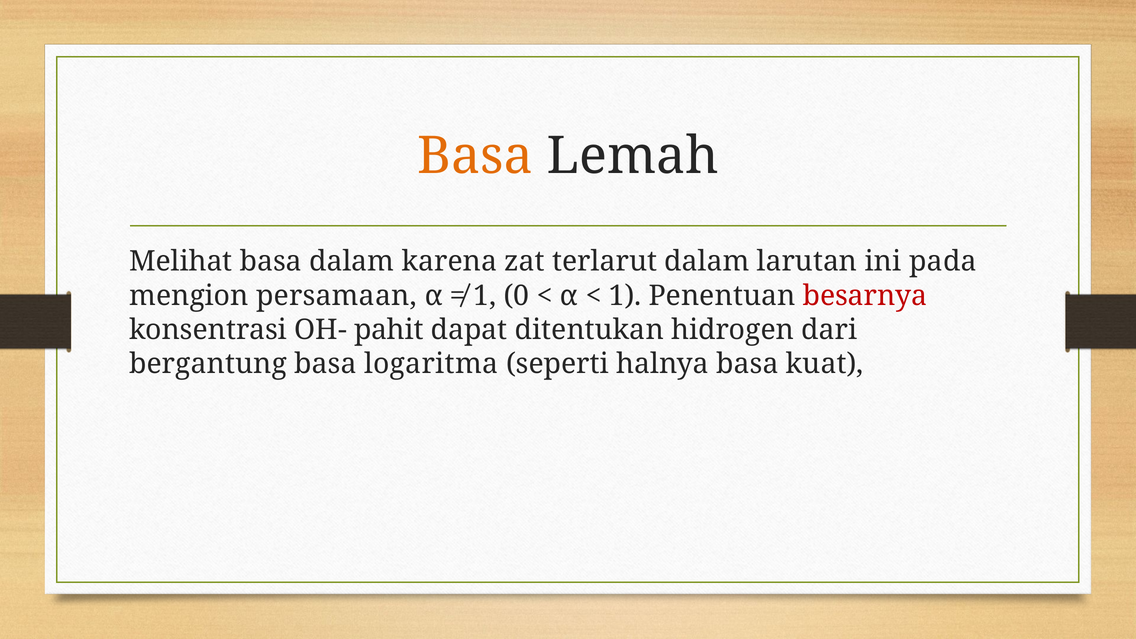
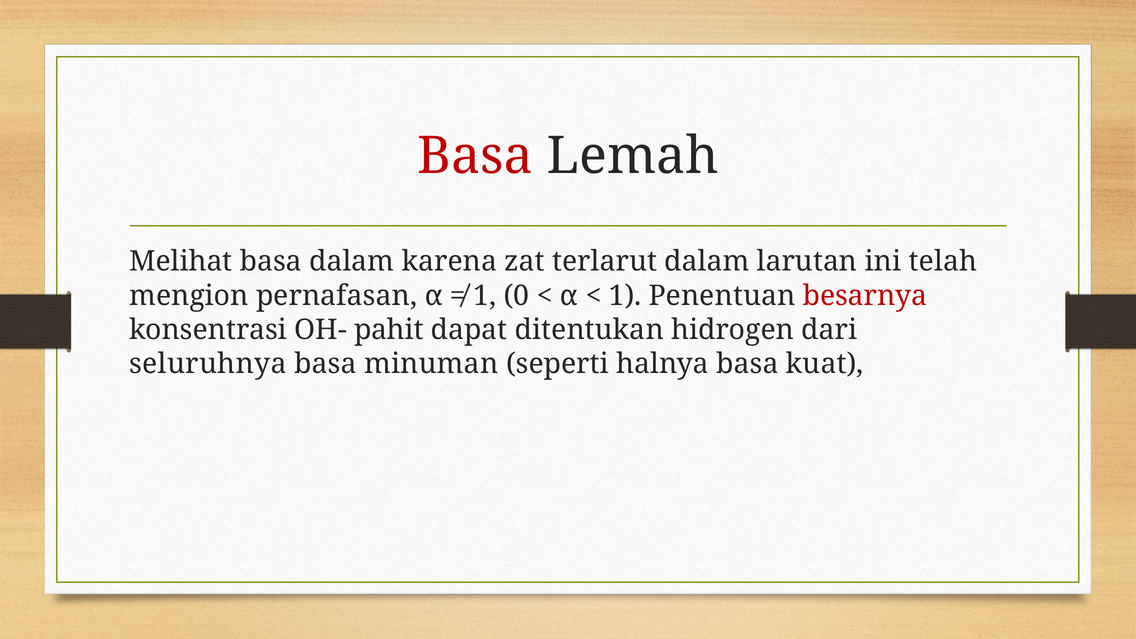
Basa at (475, 156) colour: orange -> red
pada: pada -> telah
persamaan: persamaan -> pernafasan
bergantung: bergantung -> seluruhnya
logaritma: logaritma -> minuman
